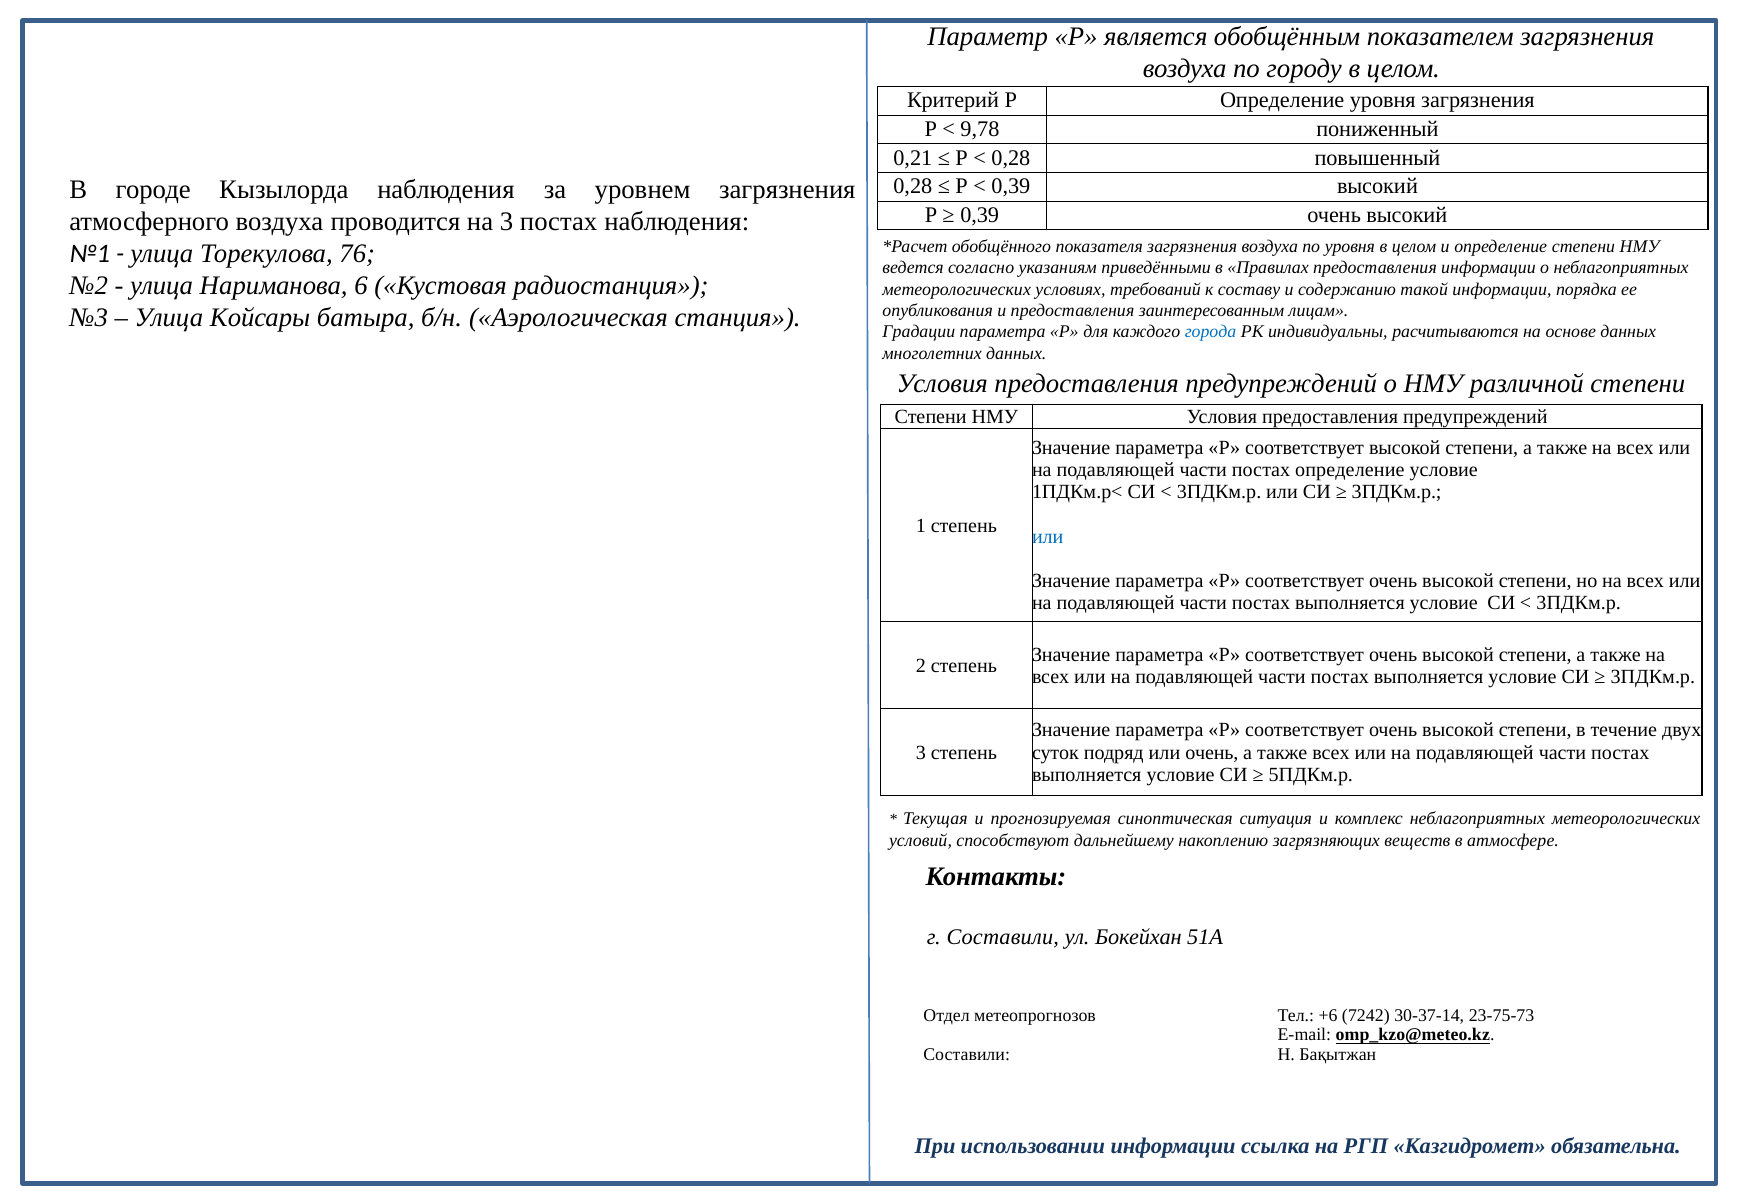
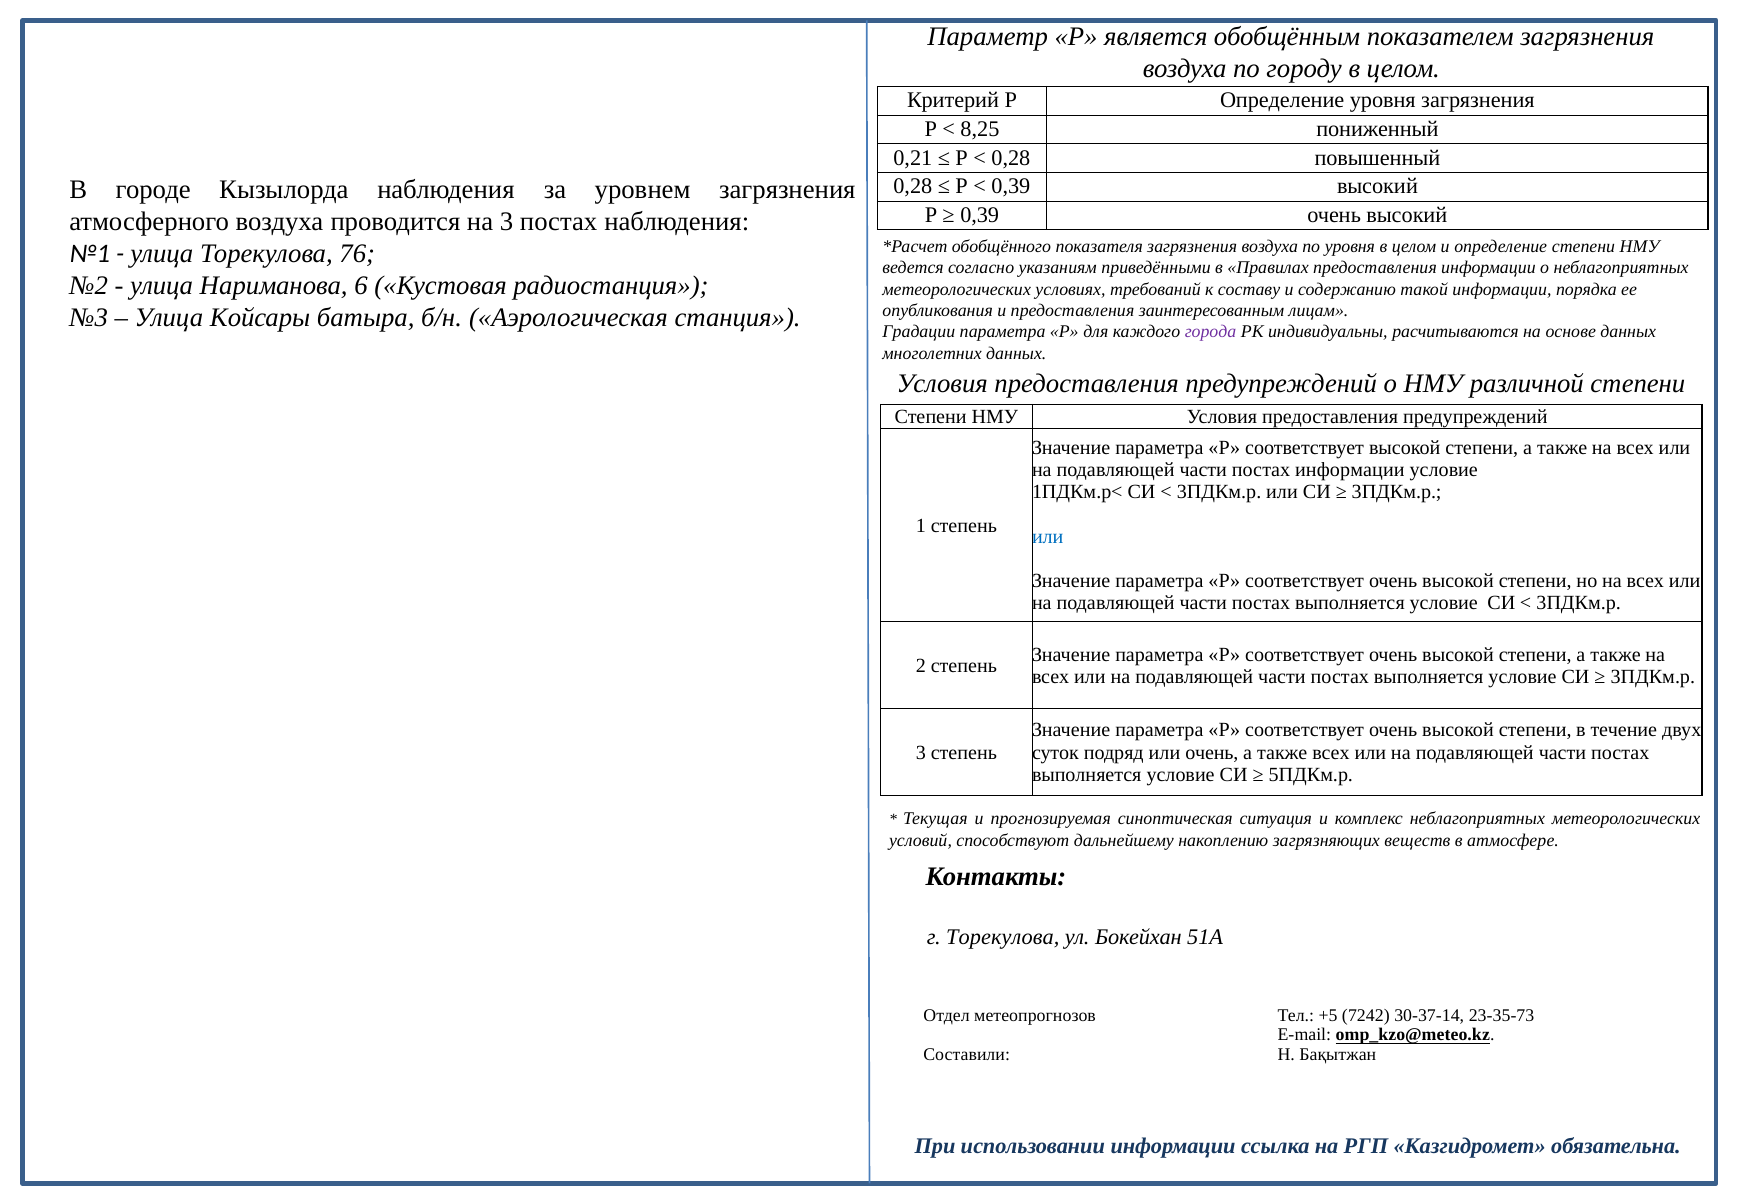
9,78: 9,78 -> 8,25
города colour: blue -> purple
постах определение: определение -> информации
г Составили: Составили -> Торекулова
+6: +6 -> +5
23-75-73: 23-75-73 -> 23-35-73
